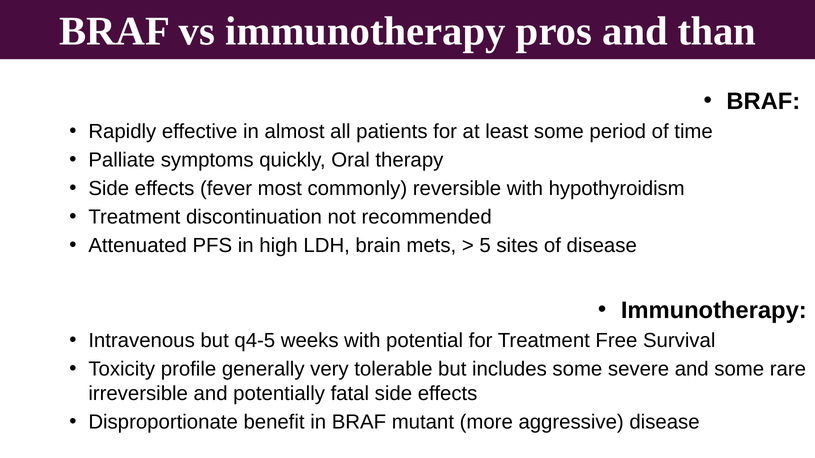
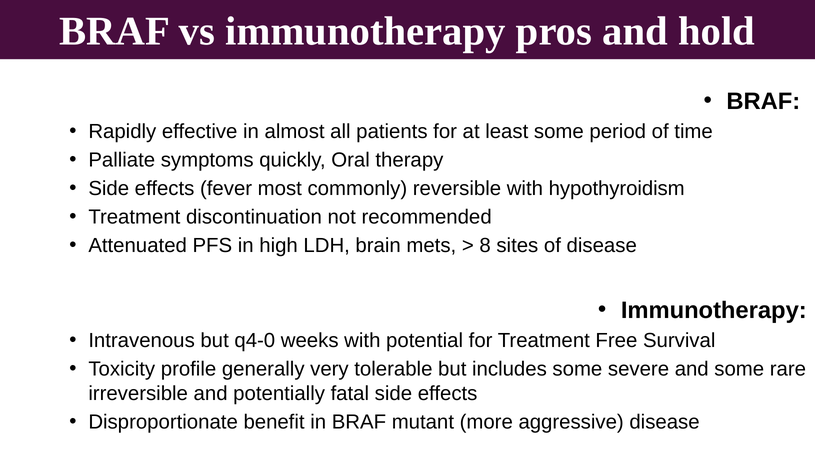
than: than -> hold
5: 5 -> 8
q4-5: q4-5 -> q4-0
